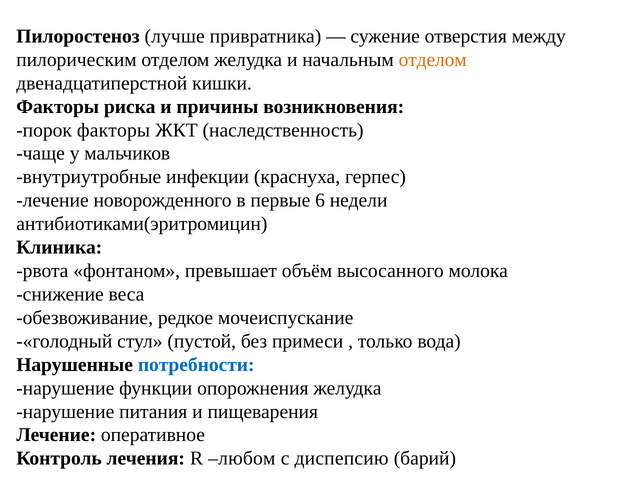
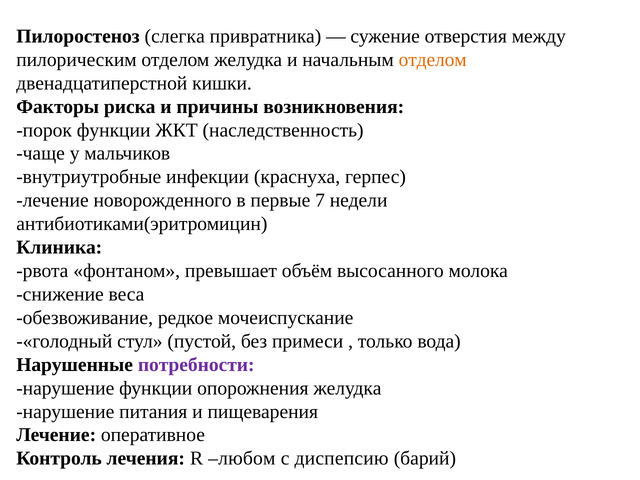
лучше: лучше -> слегка
порок факторы: факторы -> функции
6: 6 -> 7
потребности colour: blue -> purple
